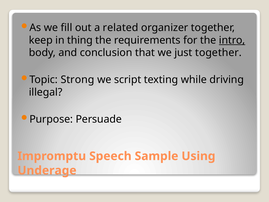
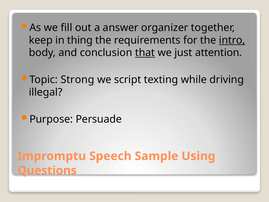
related: related -> answer
that underline: none -> present
just together: together -> attention
Underage: Underage -> Questions
